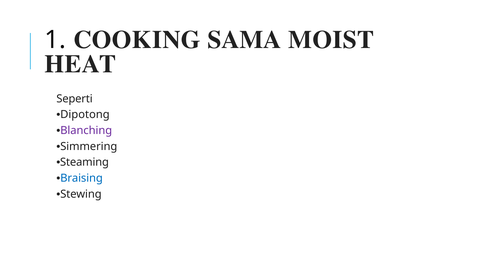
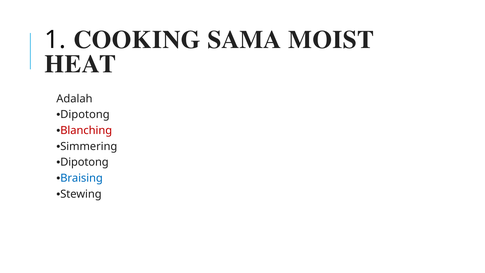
Seperti: Seperti -> Adalah
Blanching colour: purple -> red
Steaming at (84, 162): Steaming -> Dipotong
